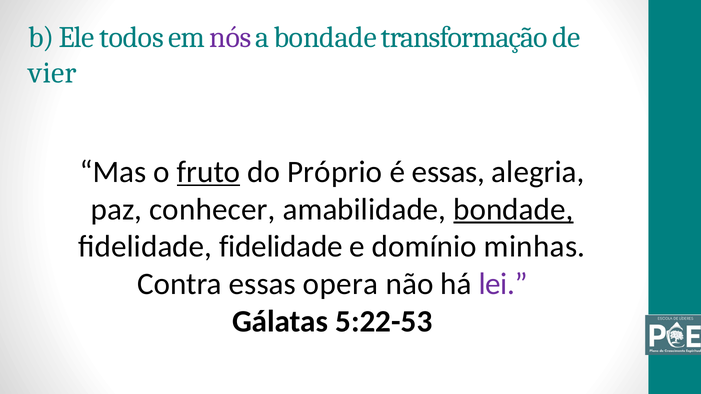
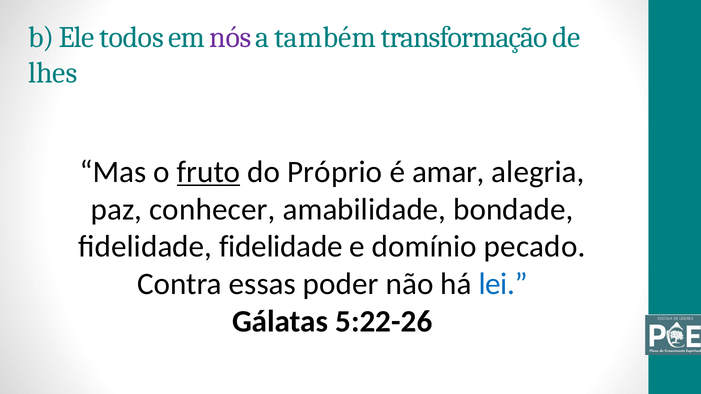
a bondade: bondade -> também
vier: vier -> lhes
é essas: essas -> amar
bondade at (513, 209) underline: present -> none
minhas: minhas -> pecado
opera: opera -> poder
lei colour: purple -> blue
5:22-53: 5:22-53 -> 5:22-26
